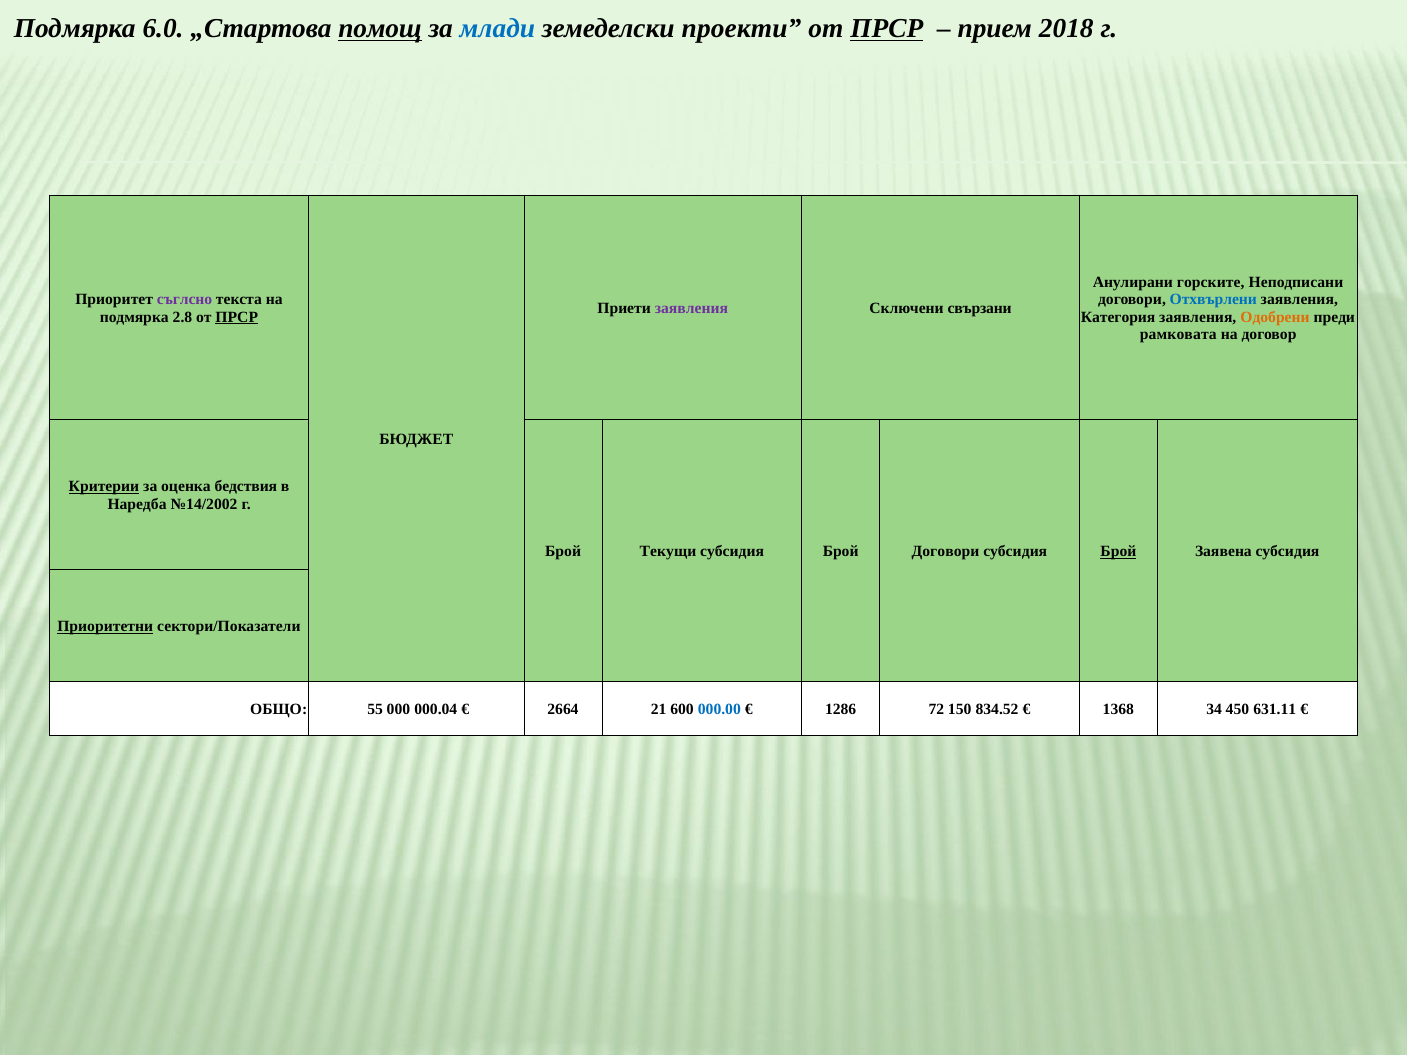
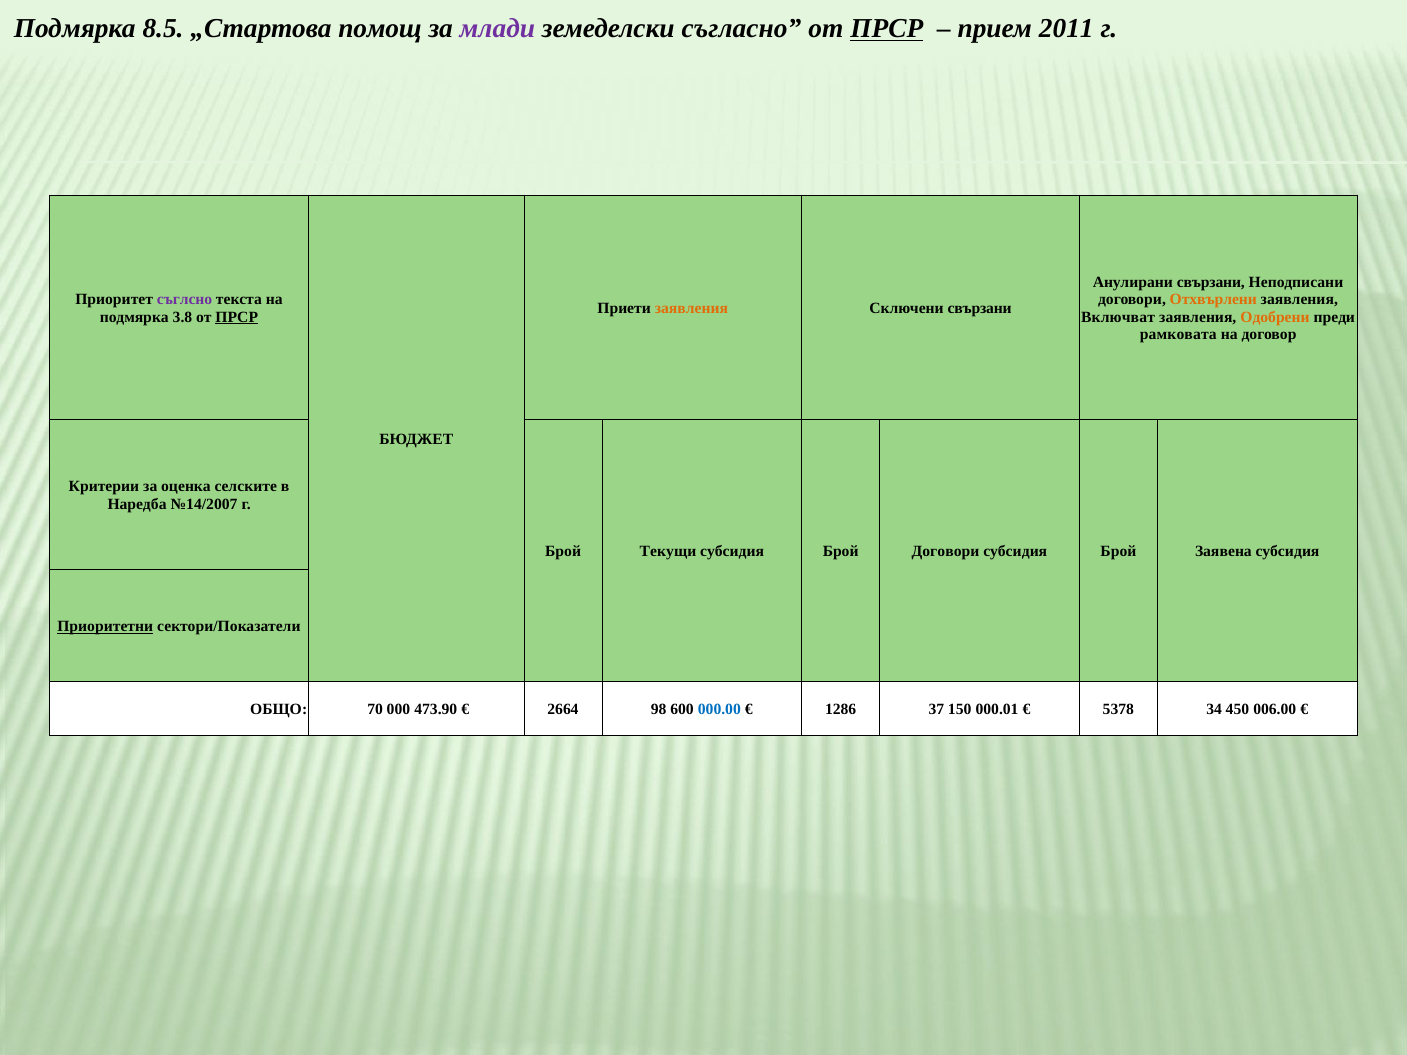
6.0: 6.0 -> 8.5
помощ underline: present -> none
млади colour: blue -> purple
проекти: проекти -> съгласно
2018: 2018 -> 2011
Анулирани горските: горските -> свързани
Отхвърлени colour: blue -> orange
заявления at (691, 308) colour: purple -> orange
2.8: 2.8 -> 3.8
Категория: Категория -> Включват
Критерии underline: present -> none
бедствия: бедствия -> селските
№14/2002: №14/2002 -> №14/2007
Брой at (1118, 552) underline: present -> none
55: 55 -> 70
000.04: 000.04 -> 473.90
21: 21 -> 98
72: 72 -> 37
834.52: 834.52 -> 000.01
1368: 1368 -> 5378
631.11: 631.11 -> 006.00
